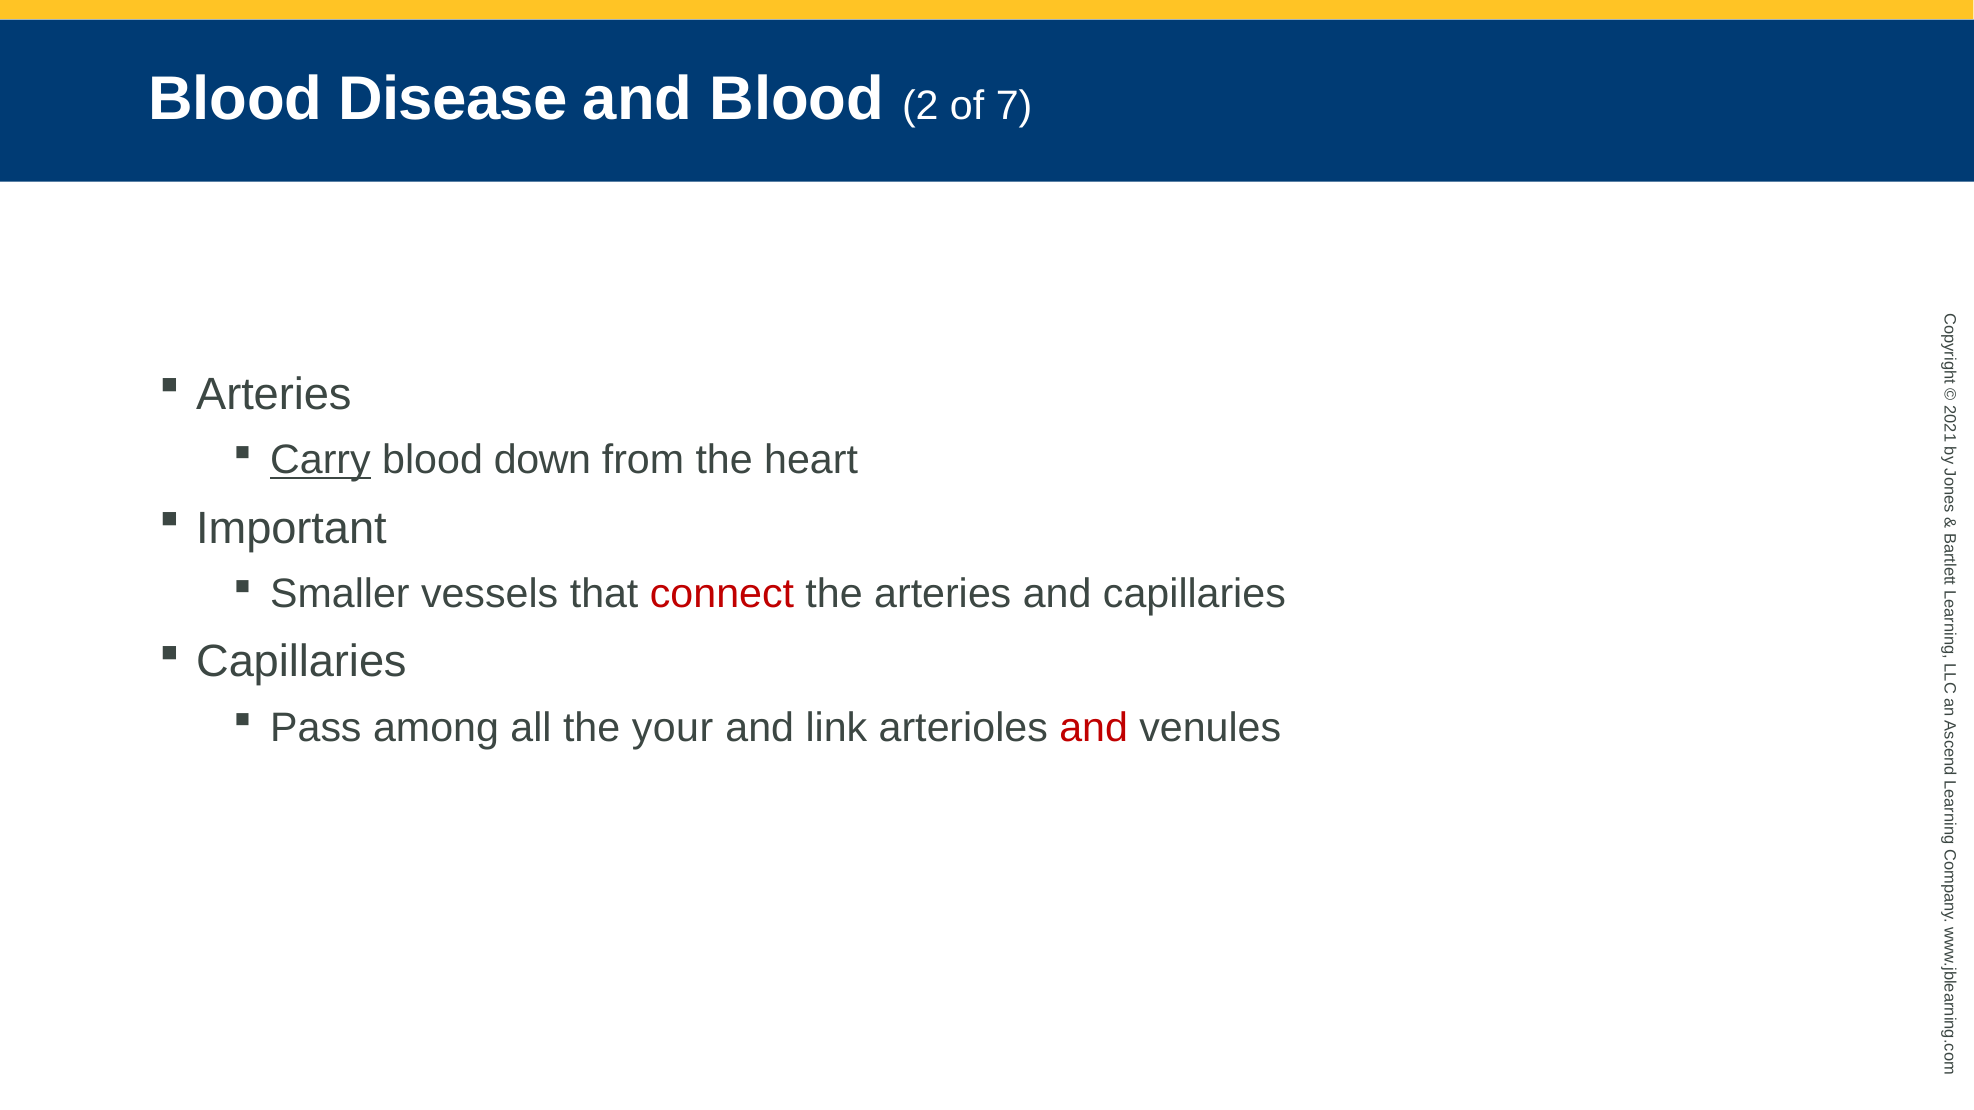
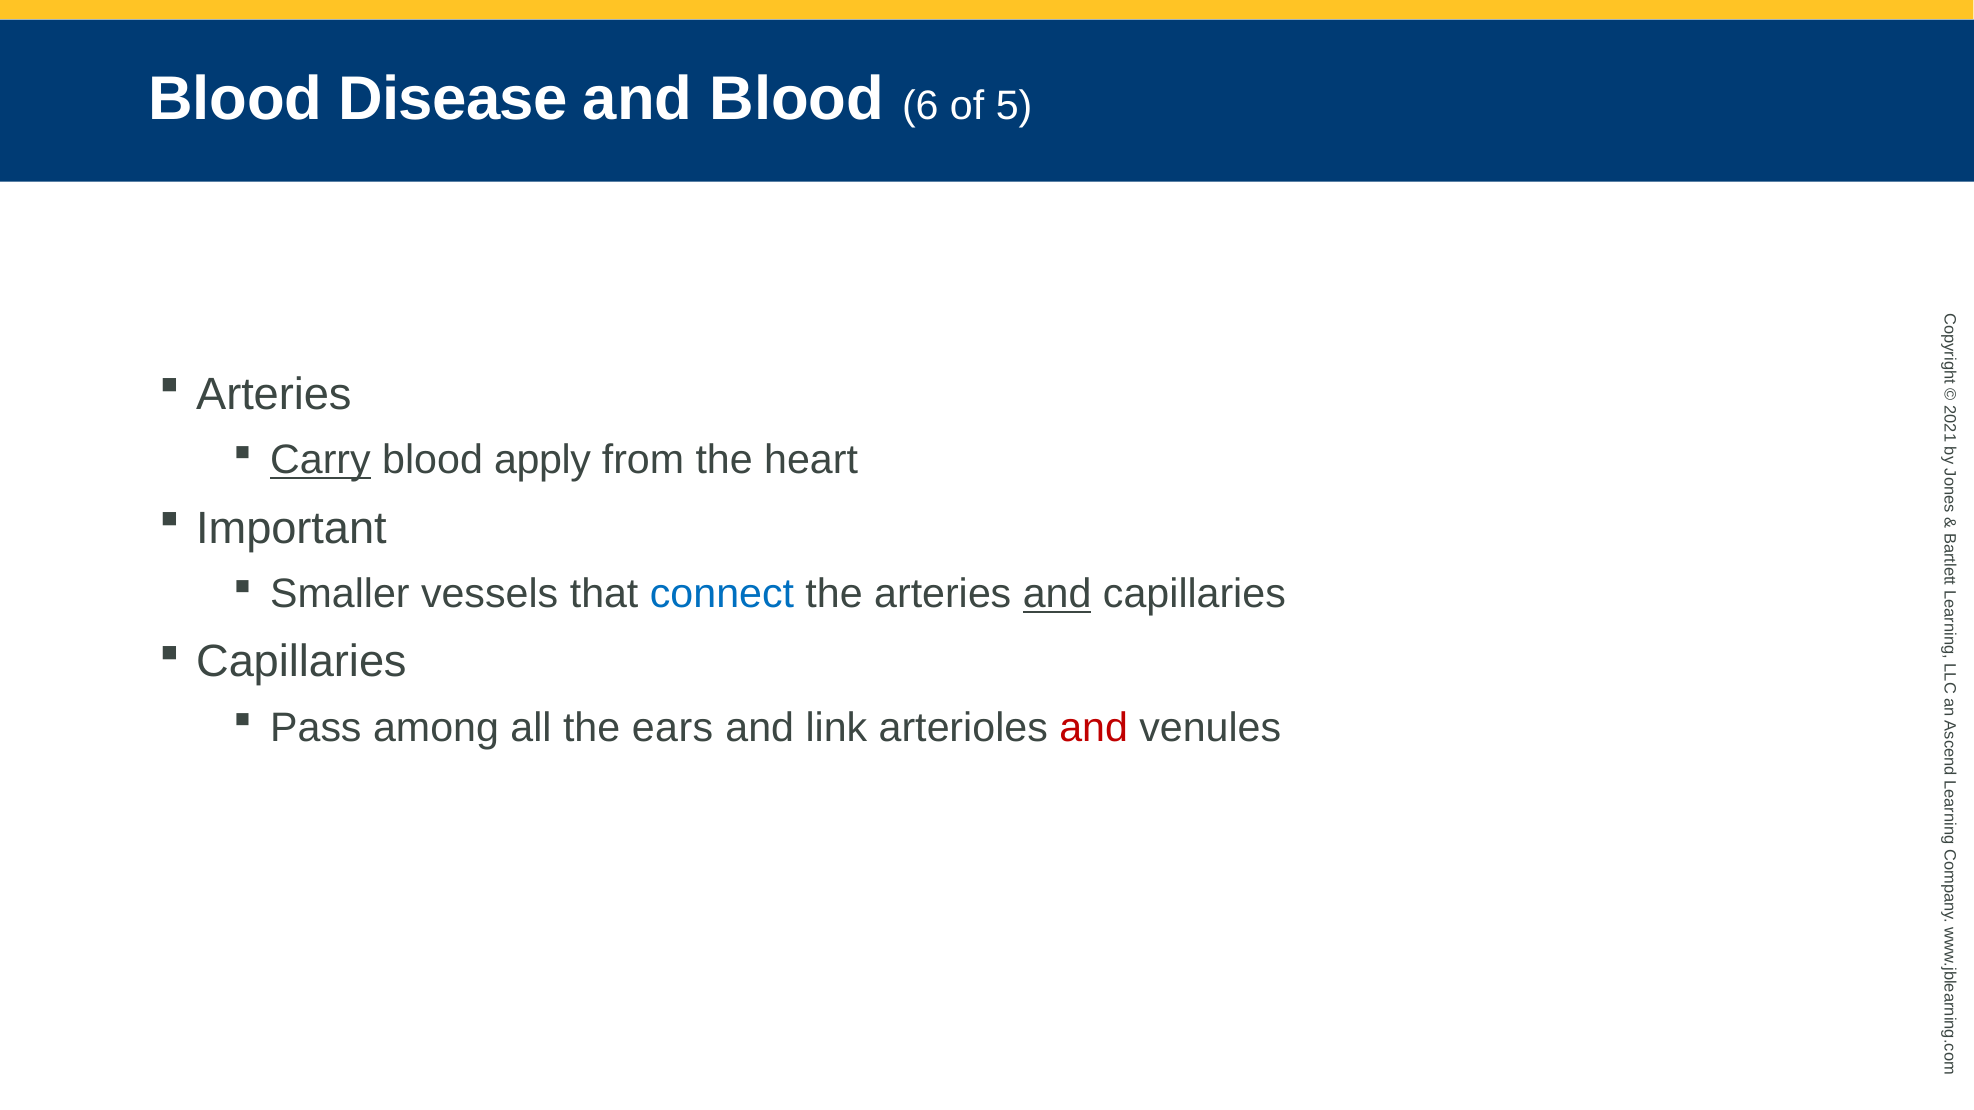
Blood 2: 2 -> 6
7: 7 -> 5
down: down -> apply
connect colour: red -> blue
and at (1057, 594) underline: none -> present
your: your -> ears
